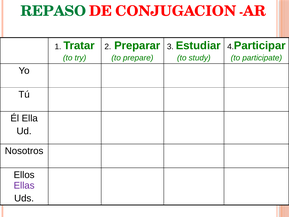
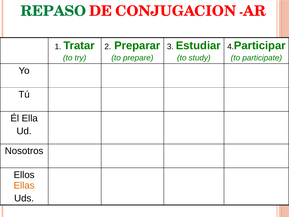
Ellas colour: purple -> orange
